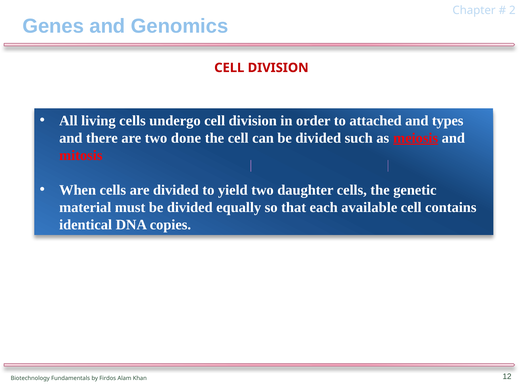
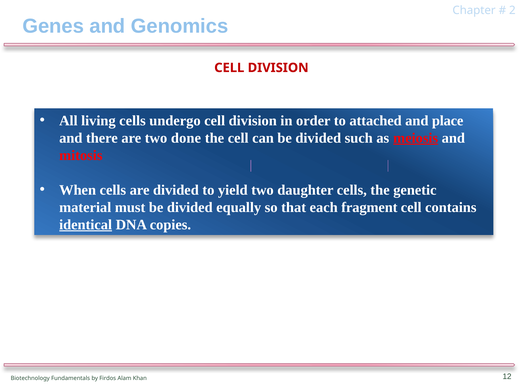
types: types -> place
available: available -> fragment
identical underline: none -> present
